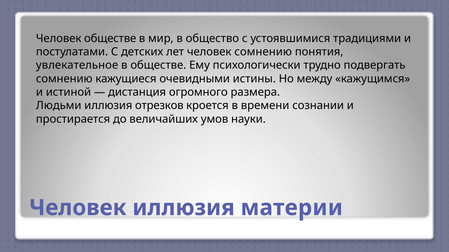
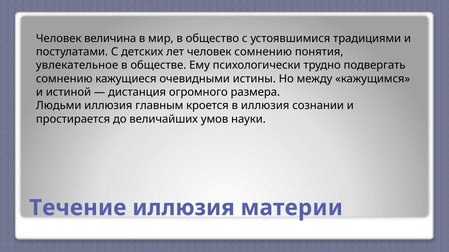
Человек обществе: обществе -> величина
отрезков: отрезков -> главным
в времени: времени -> иллюзия
Человек at (78, 208): Человек -> Течение
